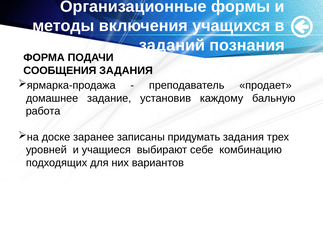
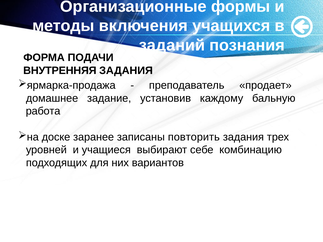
СООБЩЕНИЯ: СООБЩЕНИЯ -> ВНУТРЕННЯЯ
придумать: придумать -> повторить
